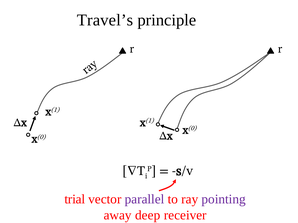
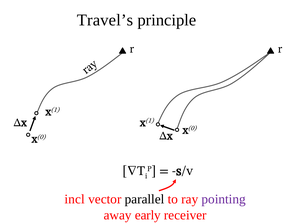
trial: trial -> incl
parallel colour: purple -> black
deep: deep -> early
